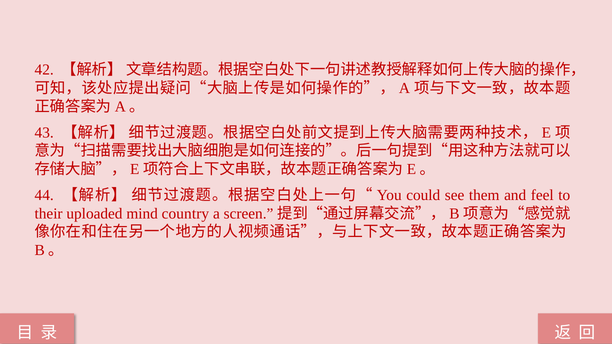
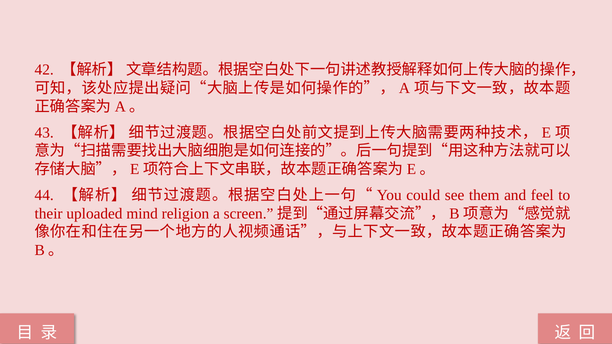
country: country -> religion
